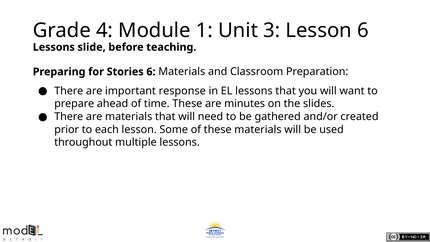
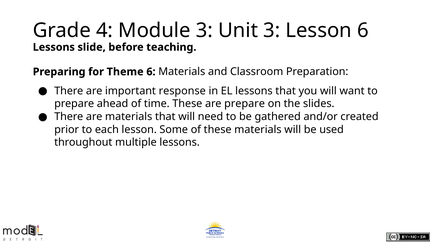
Module 1: 1 -> 3
Stories: Stories -> Theme
are minutes: minutes -> prepare
